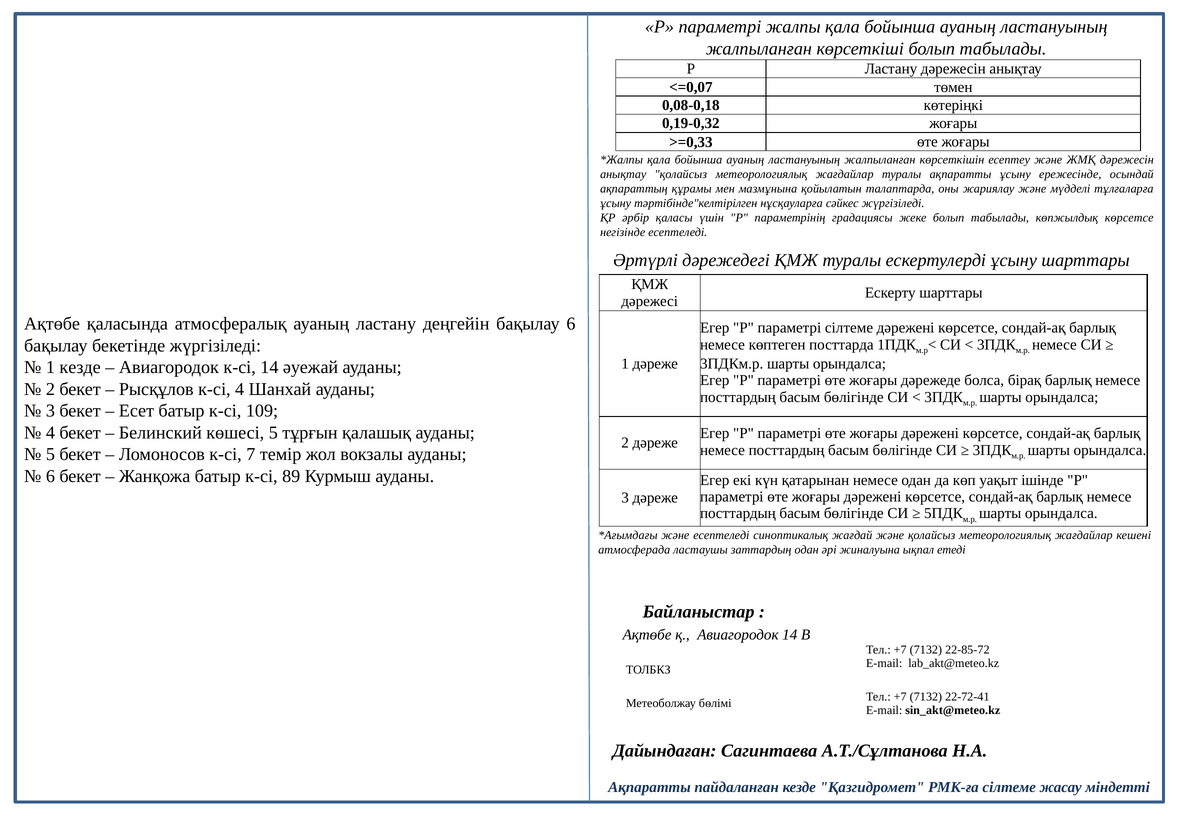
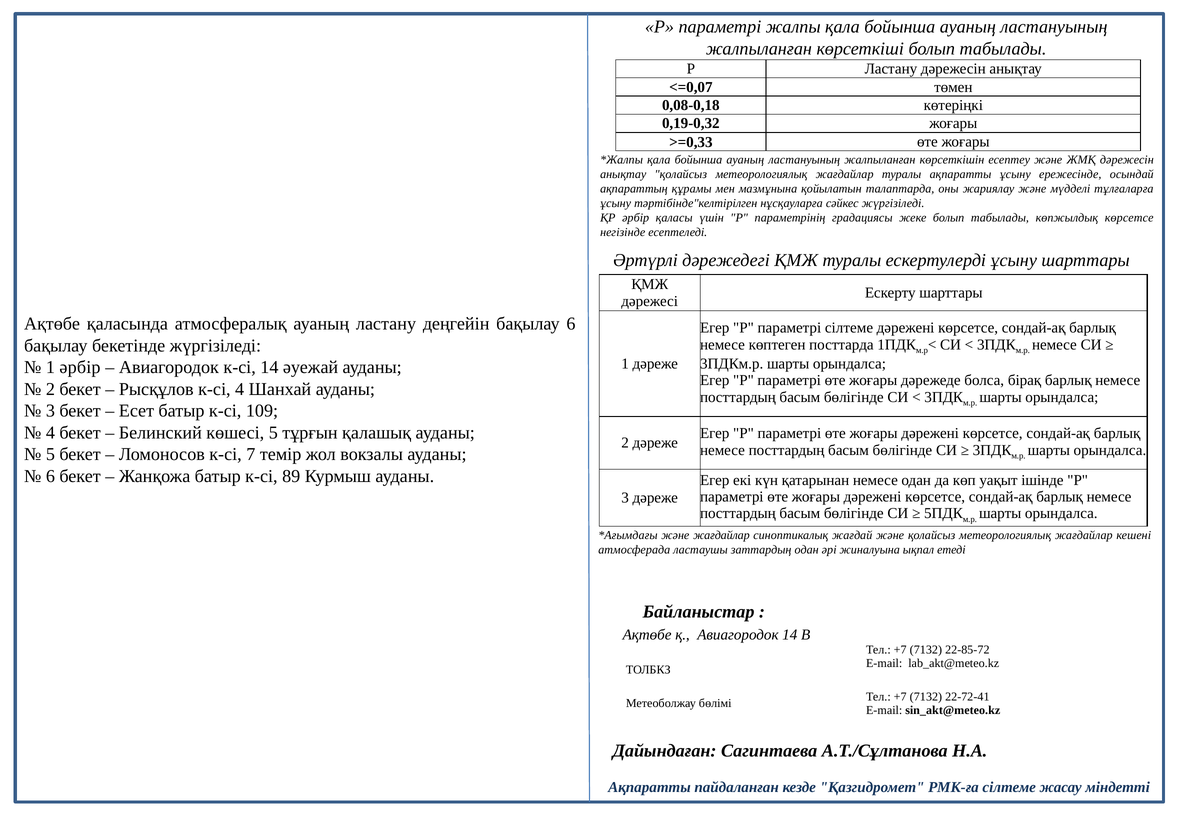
1 кезде: кезде -> әрбір
және есептеледі: есептеледі -> жағдайлар
